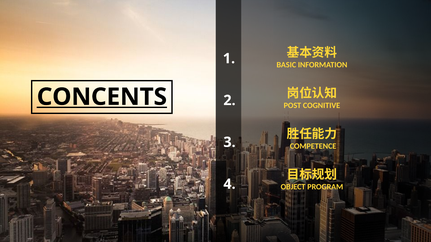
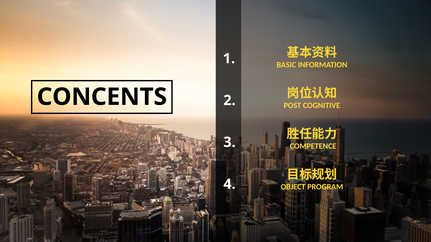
CONCENTS underline: present -> none
